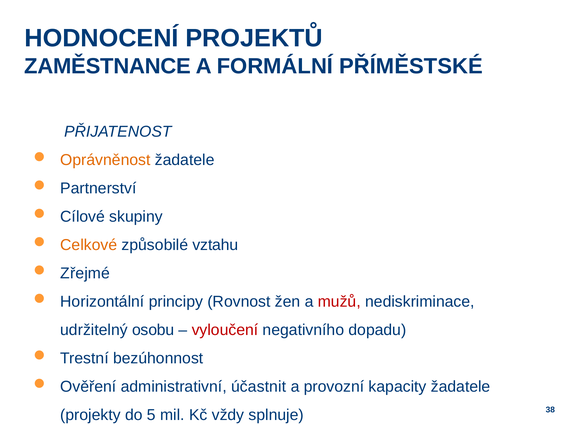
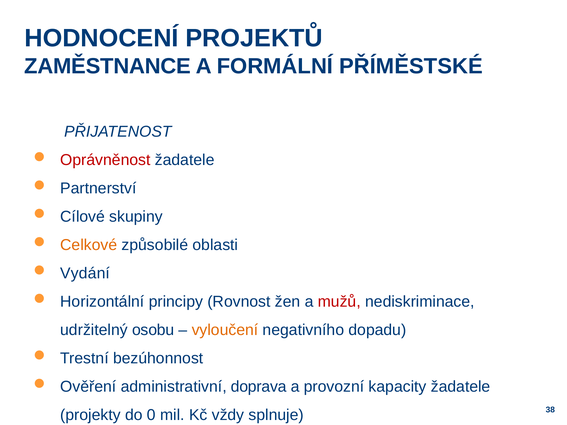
Oprávněnost colour: orange -> red
vztahu: vztahu -> oblasti
Zřejmé: Zřejmé -> Vydání
vyloučení colour: red -> orange
účastnit: účastnit -> doprava
5: 5 -> 0
